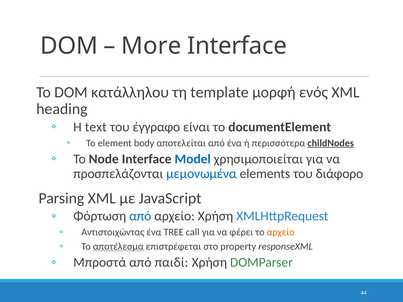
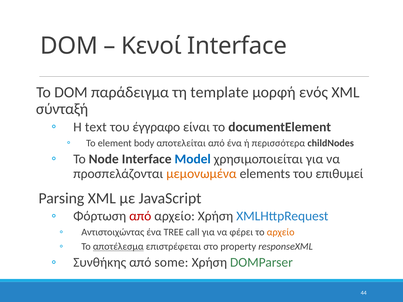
More: More -> Κενοί
κατάλληλου: κατάλληλου -> παράδειγμα
heading: heading -> σύνταξή
childNodes underline: present -> none
μεμονωμένα colour: blue -> orange
διάφορο: διάφορο -> επιθυμεί
από at (140, 216) colour: blue -> red
Μπροστά: Μπροστά -> Συνθήκης
παιδί: παιδί -> some
